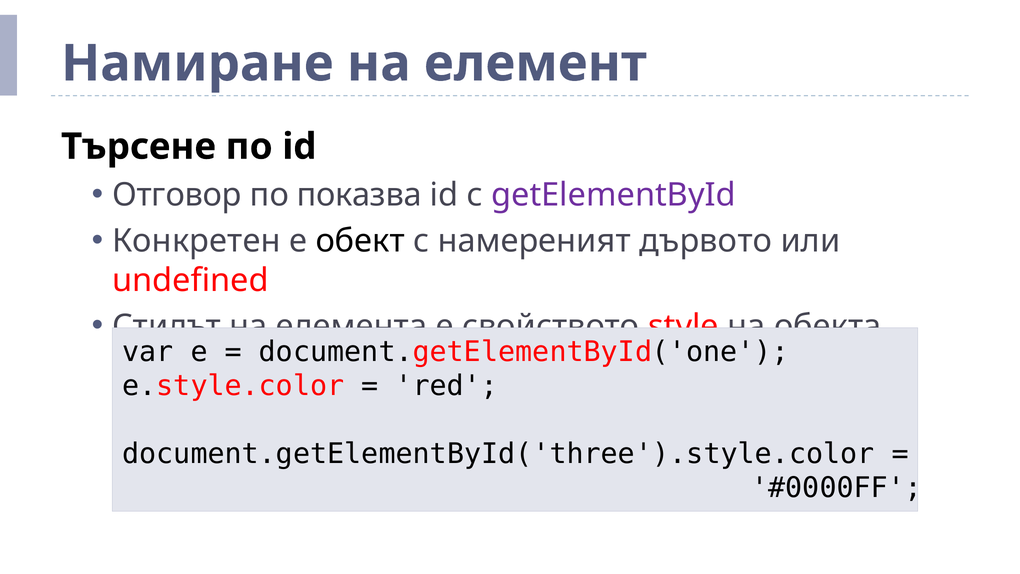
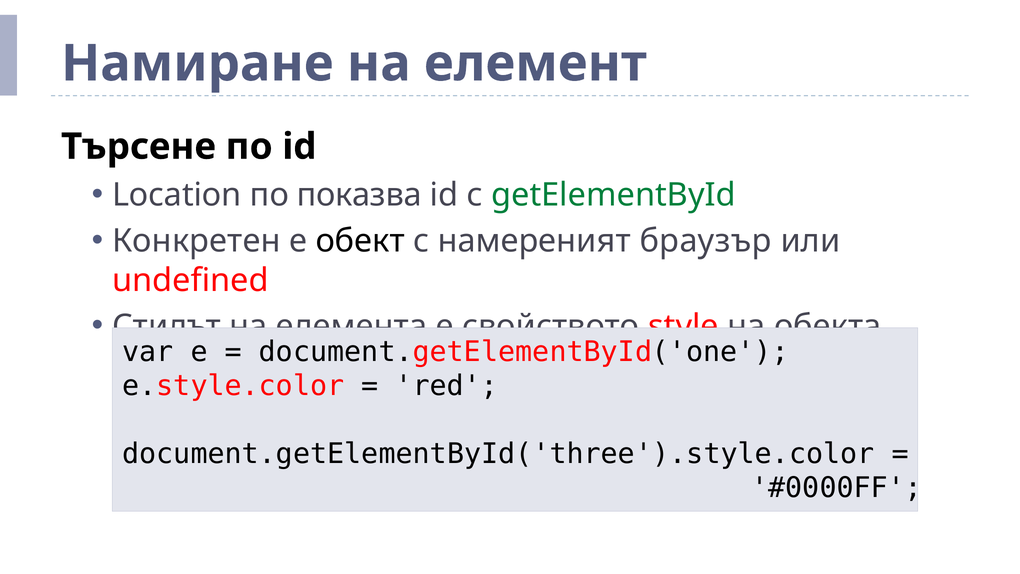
Отговор: Отговор -> Location
getElementById colour: purple -> green
дървото: дървото -> браузър
